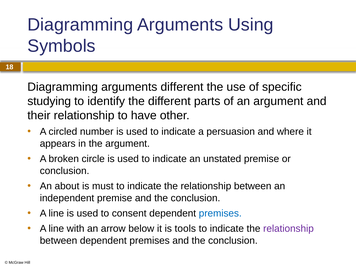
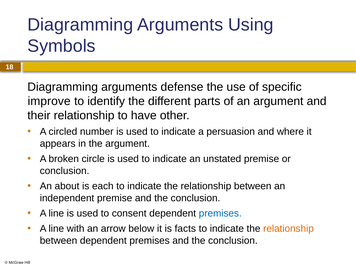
arguments different: different -> defense
studying: studying -> improve
must: must -> each
tools: tools -> facts
relationship at (288, 229) colour: purple -> orange
